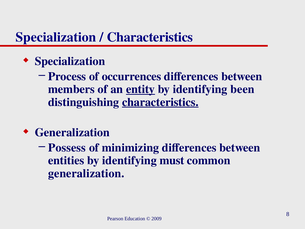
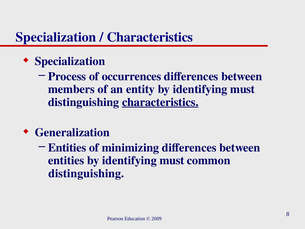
entity underline: present -> none
been at (242, 89): been -> must
Possess at (67, 148): Possess -> Entities
generalization at (86, 173): generalization -> distinguishing
